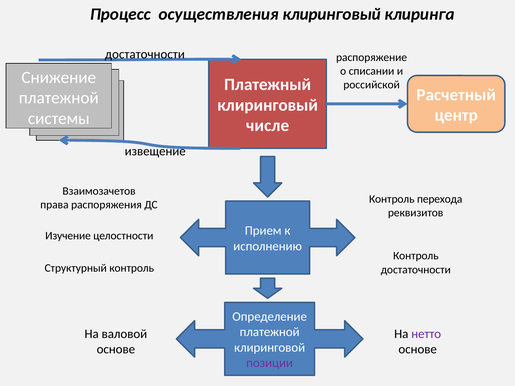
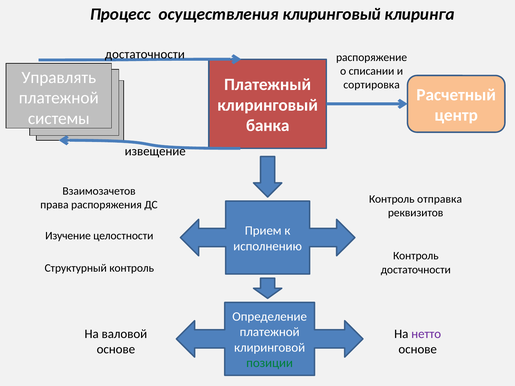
Снижение: Снижение -> Управлять
российской: российской -> сортировка
числе: числе -> банка
перехода: перехода -> отправка
позиции colour: purple -> green
